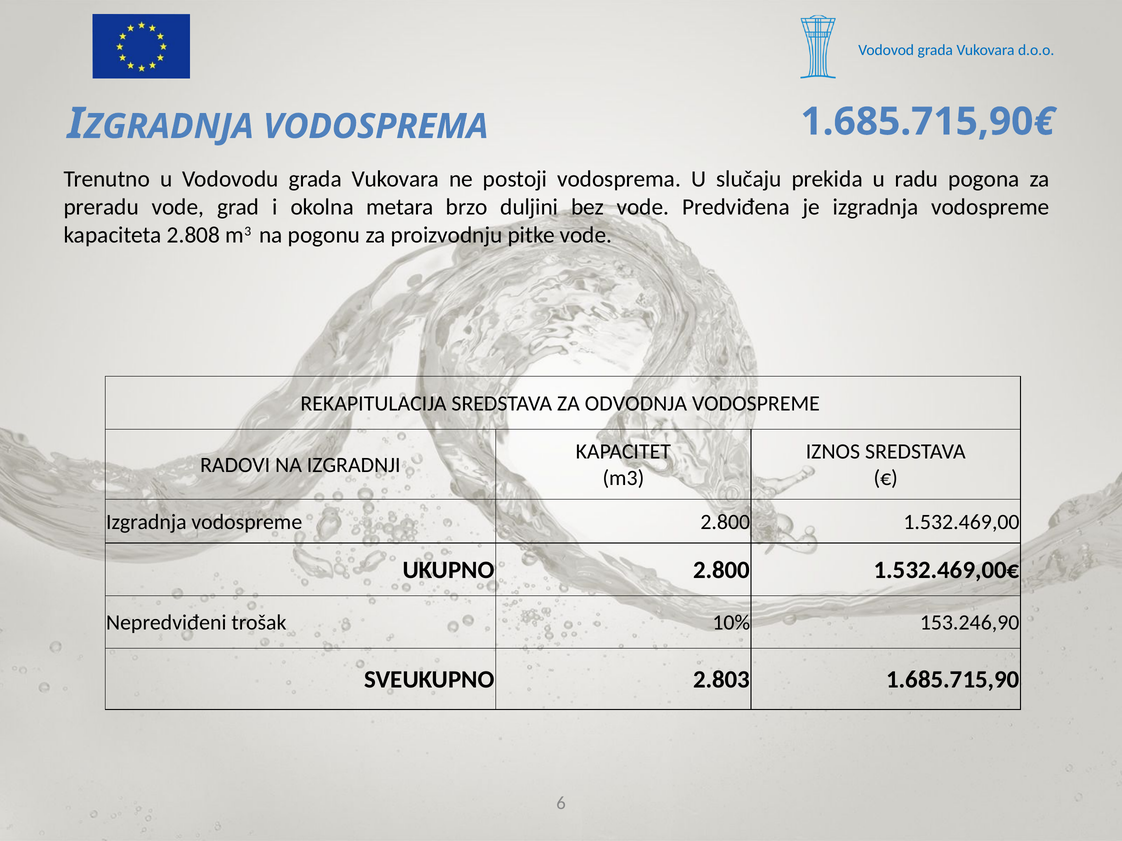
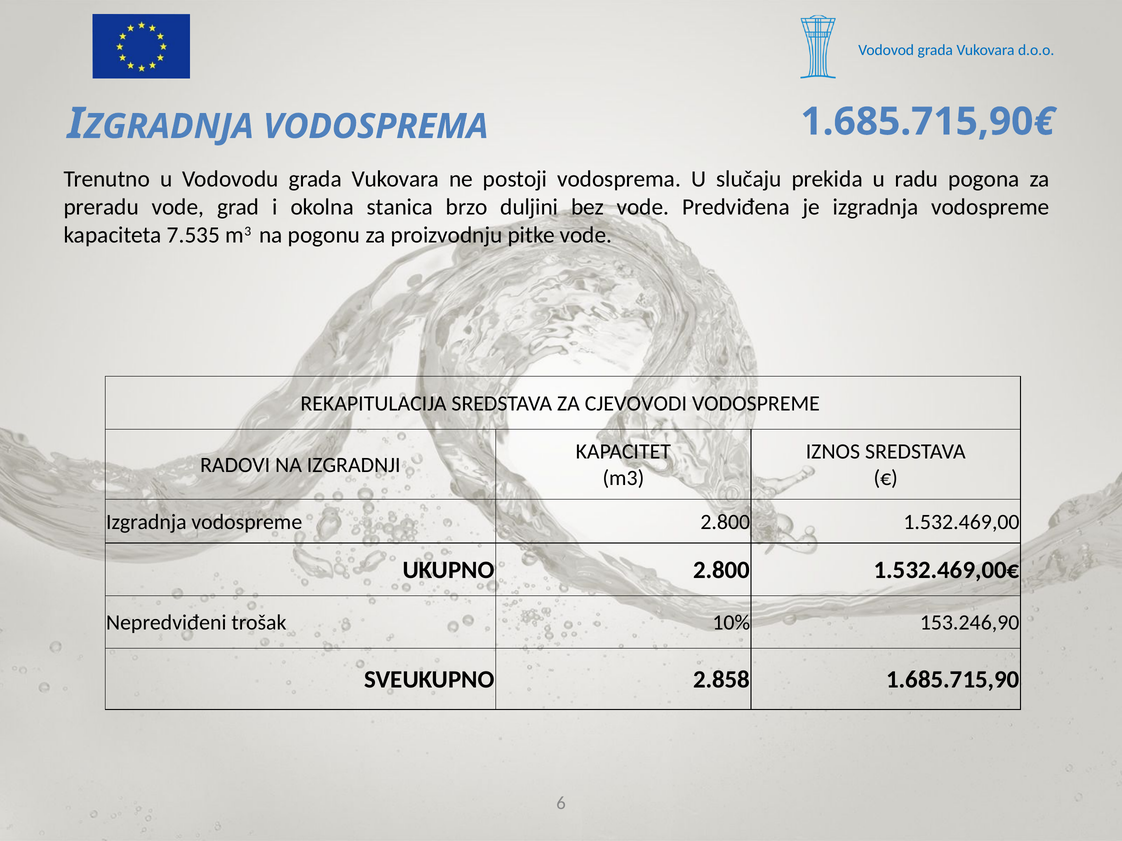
metara: metara -> stanica
2.808: 2.808 -> 7.535
ODVODNJA: ODVODNJA -> CJEVOVODI
2.803: 2.803 -> 2.858
